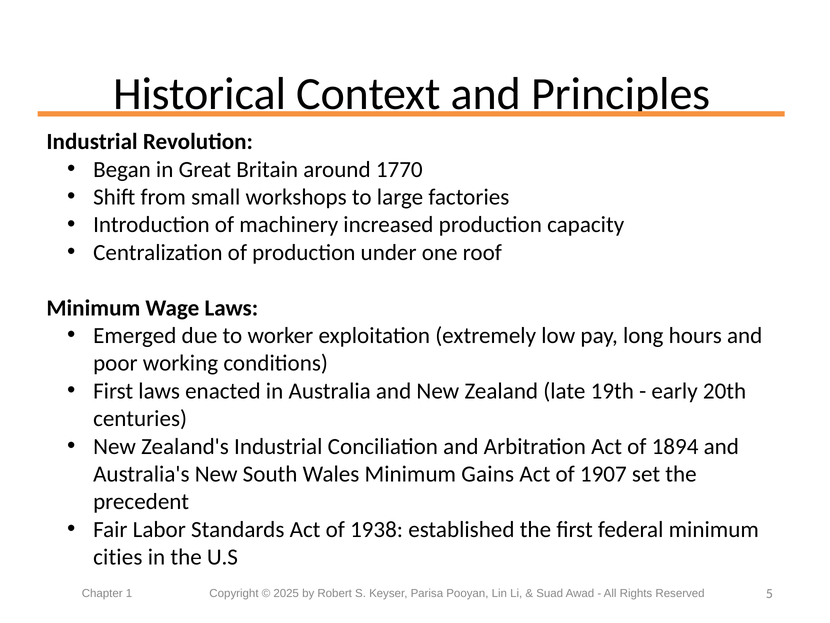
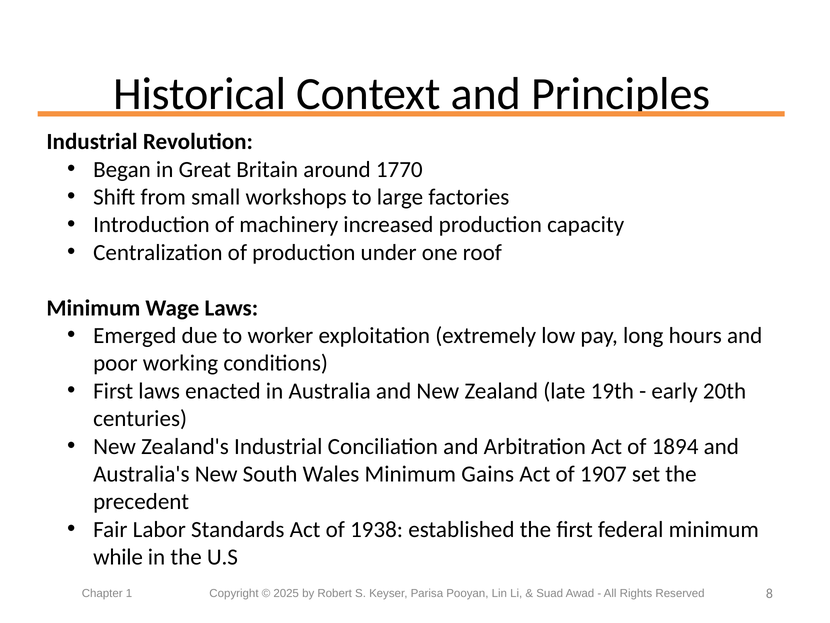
cities: cities -> while
5: 5 -> 8
